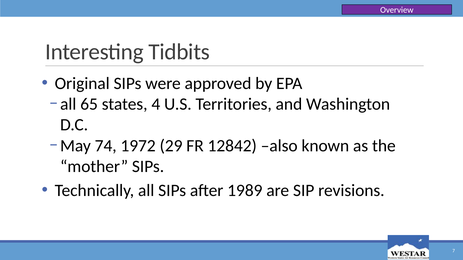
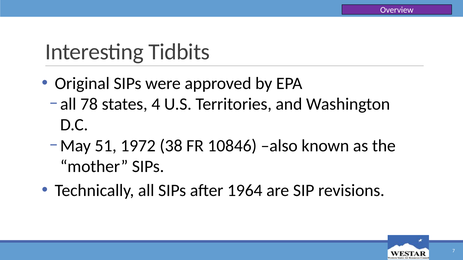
65: 65 -> 78
74: 74 -> 51
29: 29 -> 38
12842: 12842 -> 10846
1989: 1989 -> 1964
